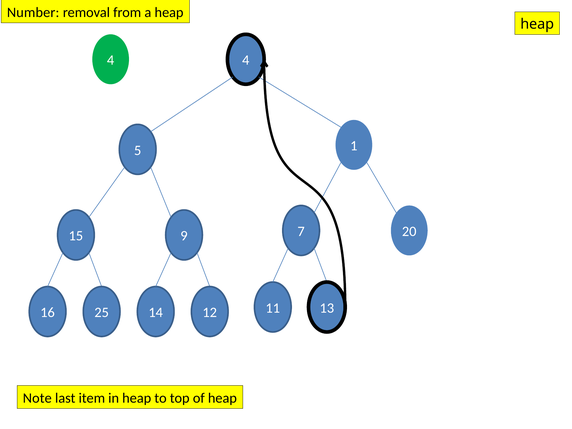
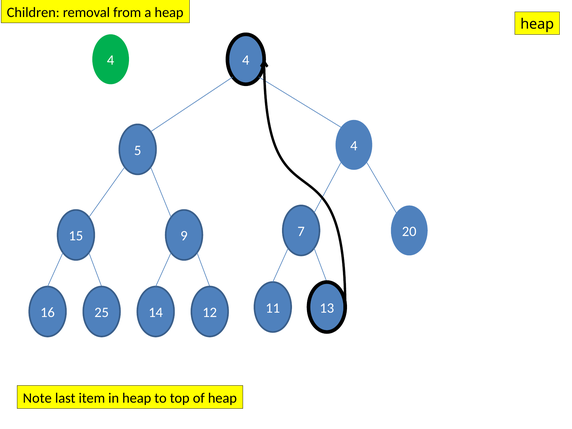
Number: Number -> Children
5 1: 1 -> 4
